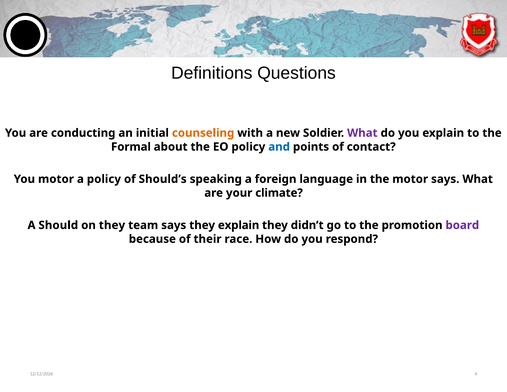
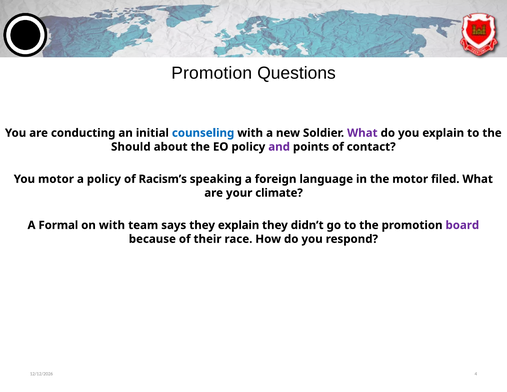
Definitions at (212, 73): Definitions -> Promotion
counseling colour: orange -> blue
Formal: Formal -> Should
and colour: blue -> purple
Should’s: Should’s -> Racism’s
motor says: says -> filed
Should: Should -> Formal
on they: they -> with
